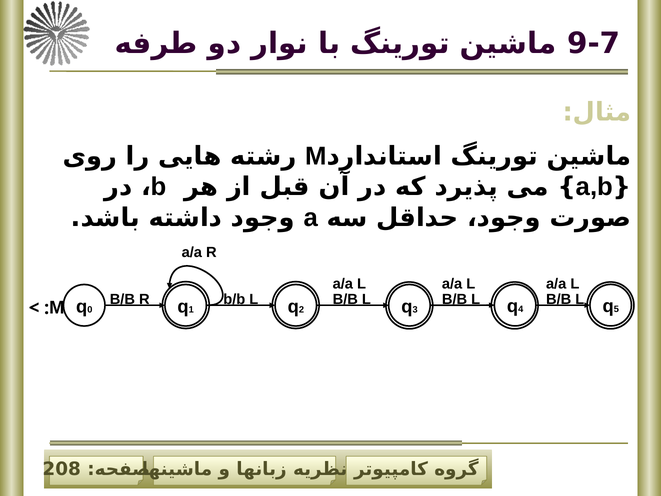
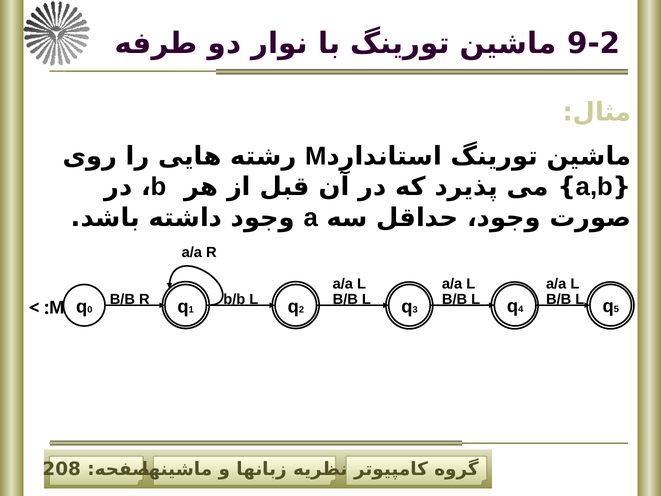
9-7: 9-7 -> 9-2
